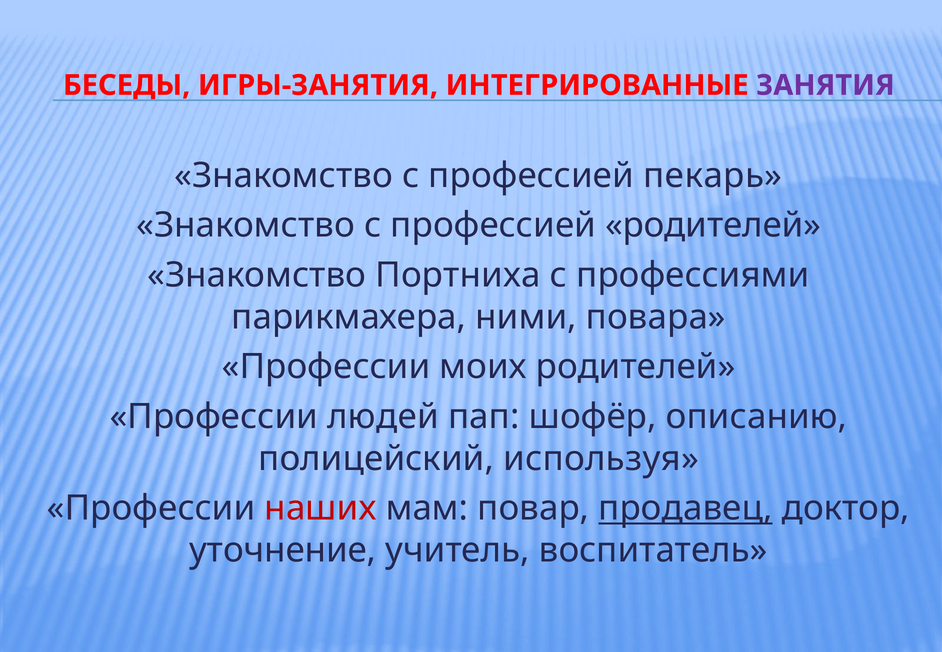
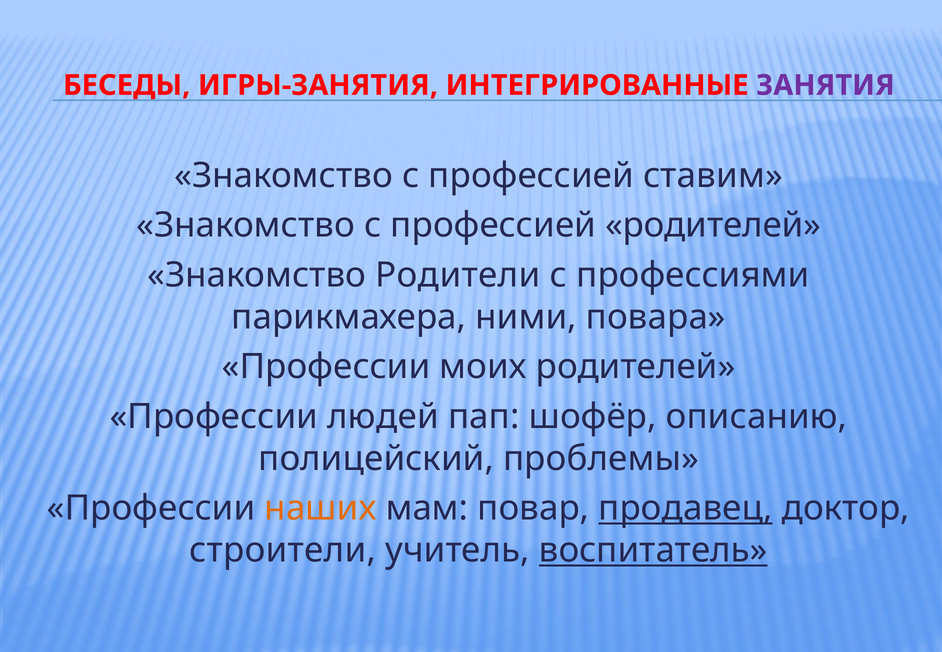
пекарь: пекарь -> ставим
Портниха: Портниха -> Родители
используя: используя -> проблемы
наших colour: red -> orange
уточнение: уточнение -> строители
воспитатель underline: none -> present
